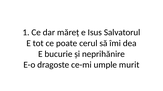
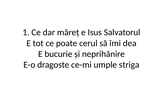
murit: murit -> striga
